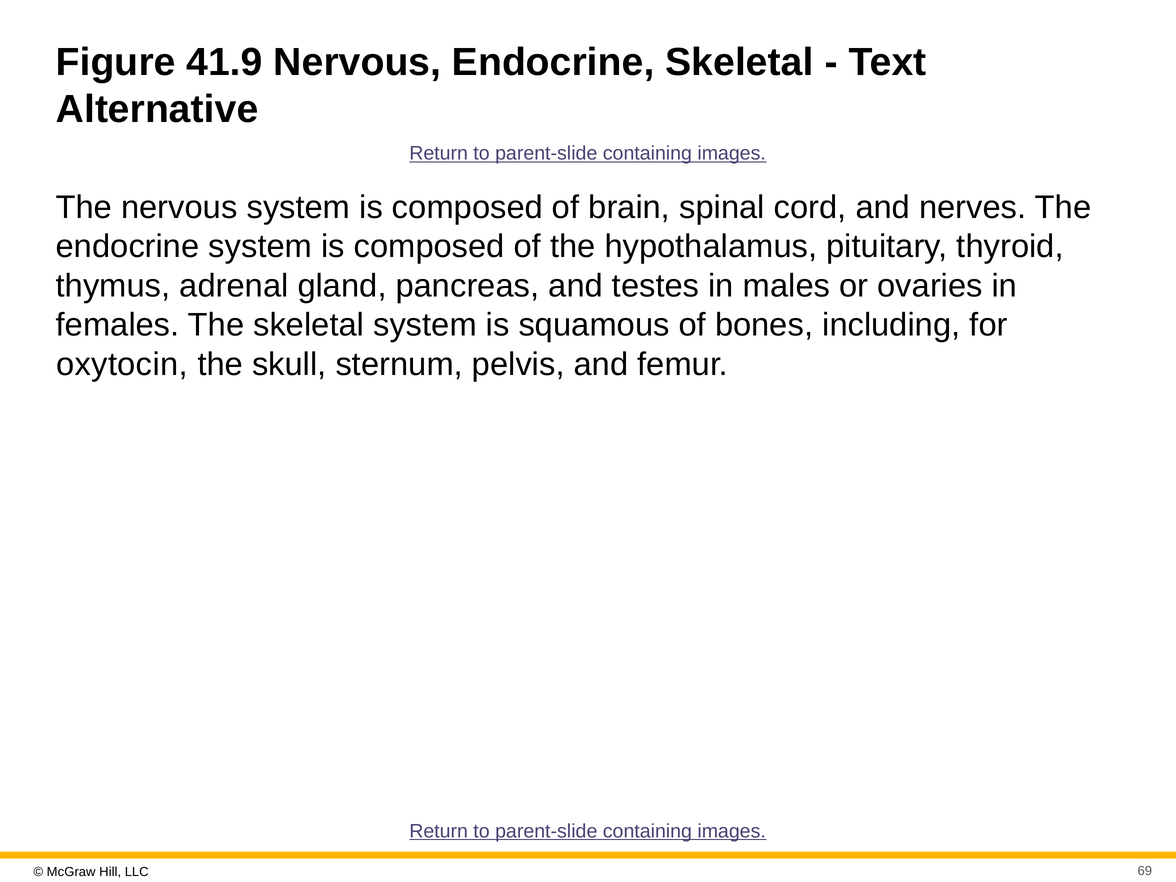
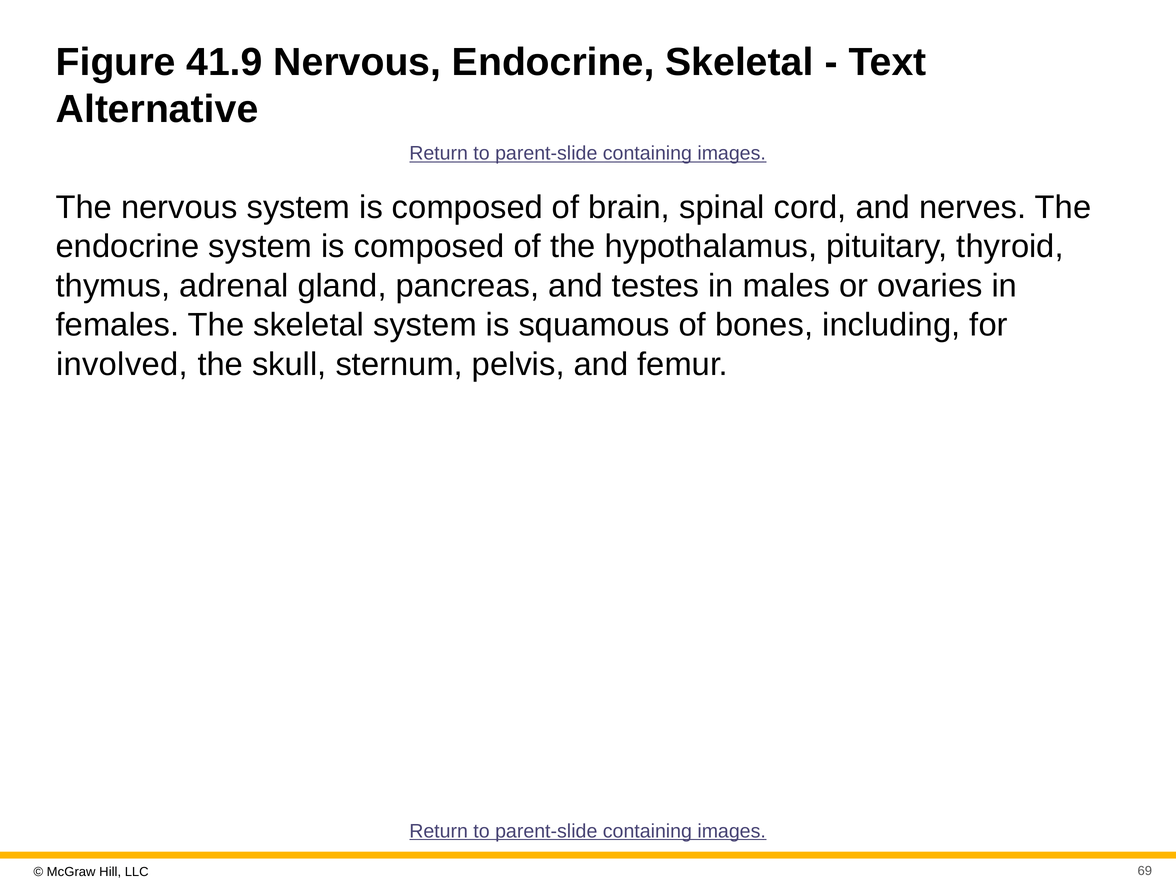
oxytocin: oxytocin -> involved
